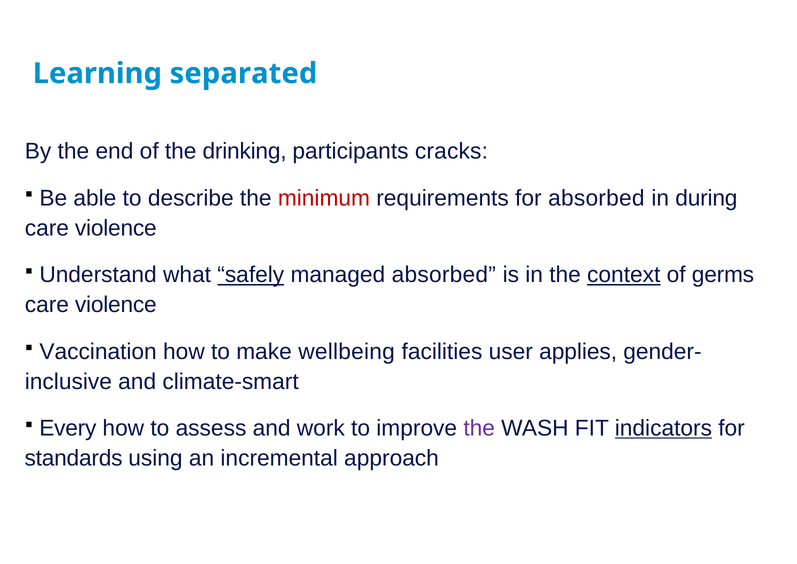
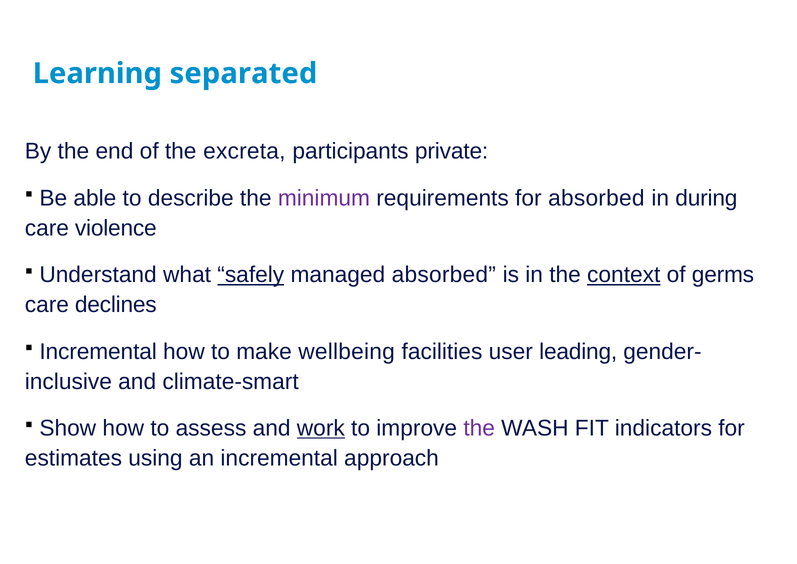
drinking: drinking -> excreta
cracks: cracks -> private
minimum colour: red -> purple
violence at (116, 305): violence -> declines
Vaccination at (98, 351): Vaccination -> Incremental
applies: applies -> leading
Every: Every -> Show
work underline: none -> present
indicators underline: present -> none
standards: standards -> estimates
